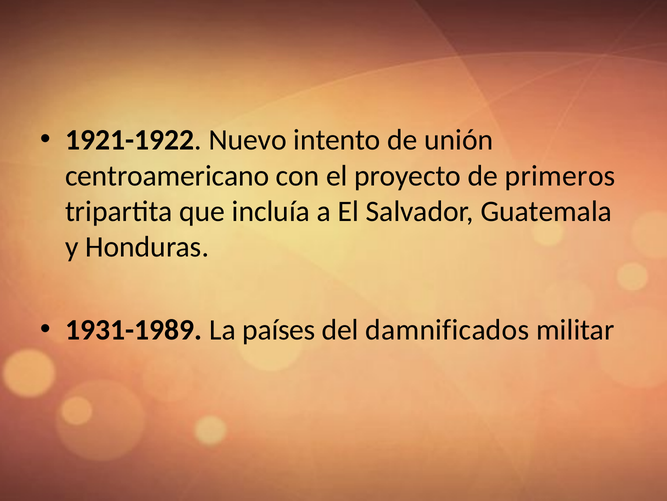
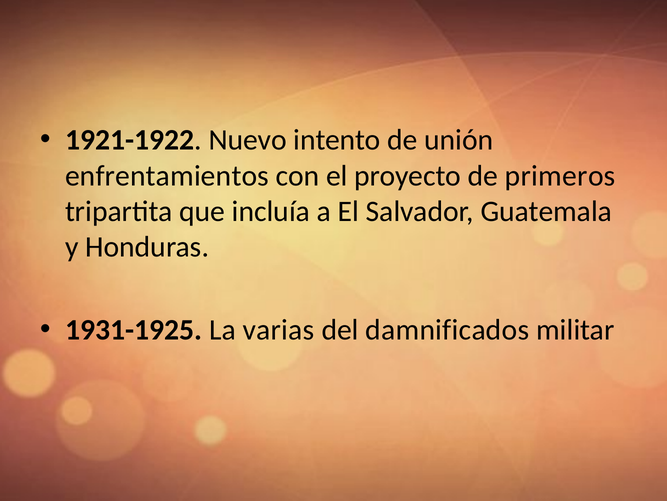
centroamericano: centroamericano -> enfrentamientos
1931-1989: 1931-1989 -> 1931-1925
países: países -> varias
